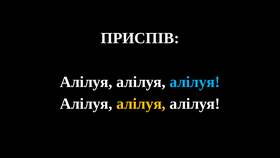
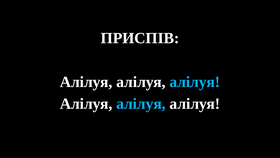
алілуя at (141, 103) colour: yellow -> light blue
